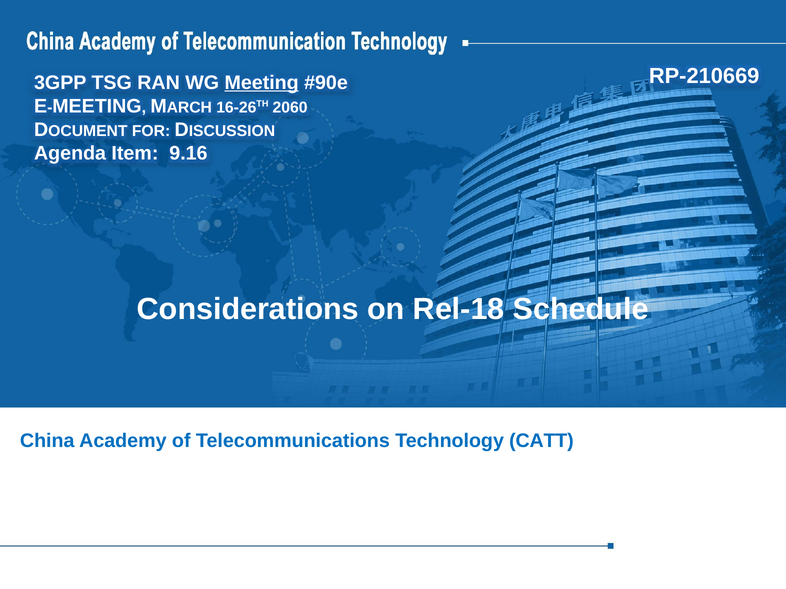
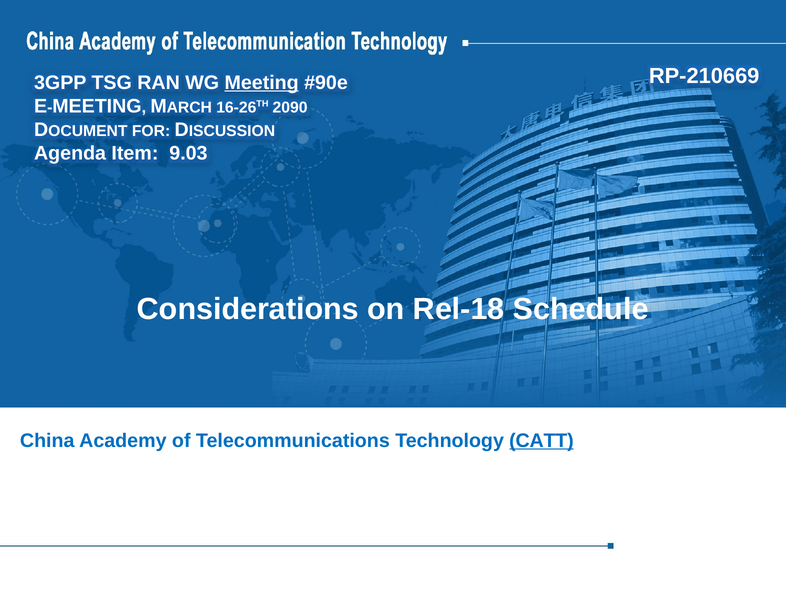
2060: 2060 -> 2090
9.16: 9.16 -> 9.03
CATT underline: none -> present
